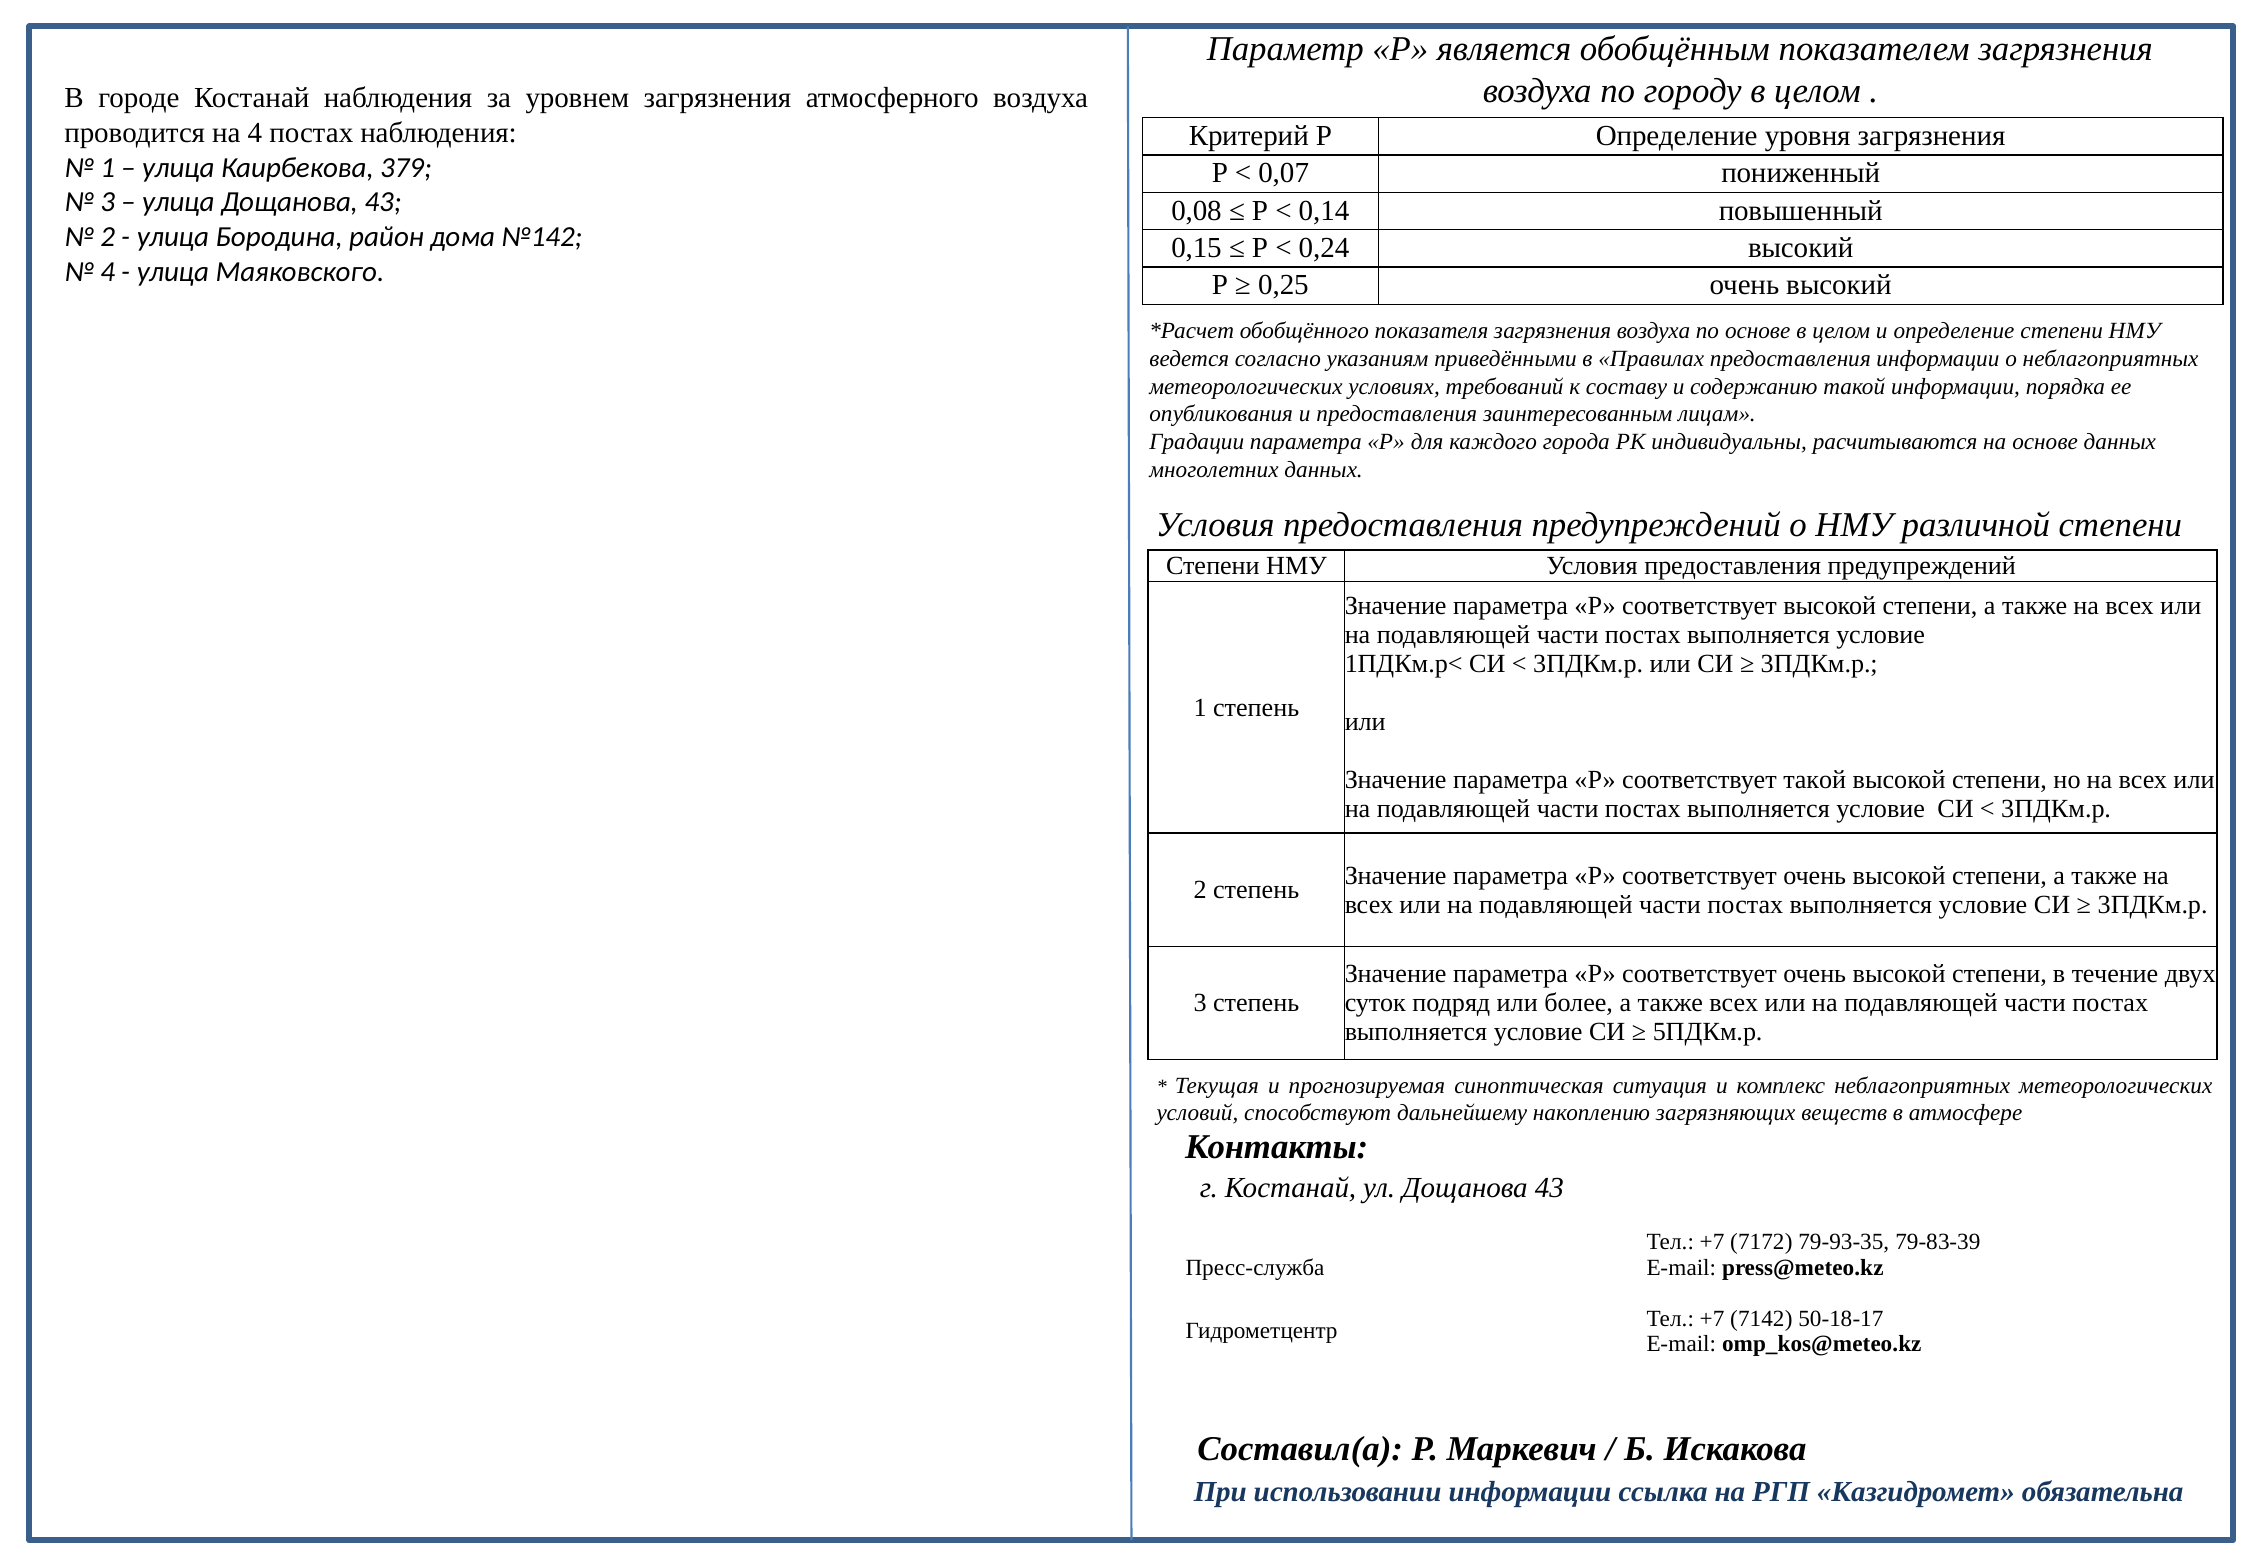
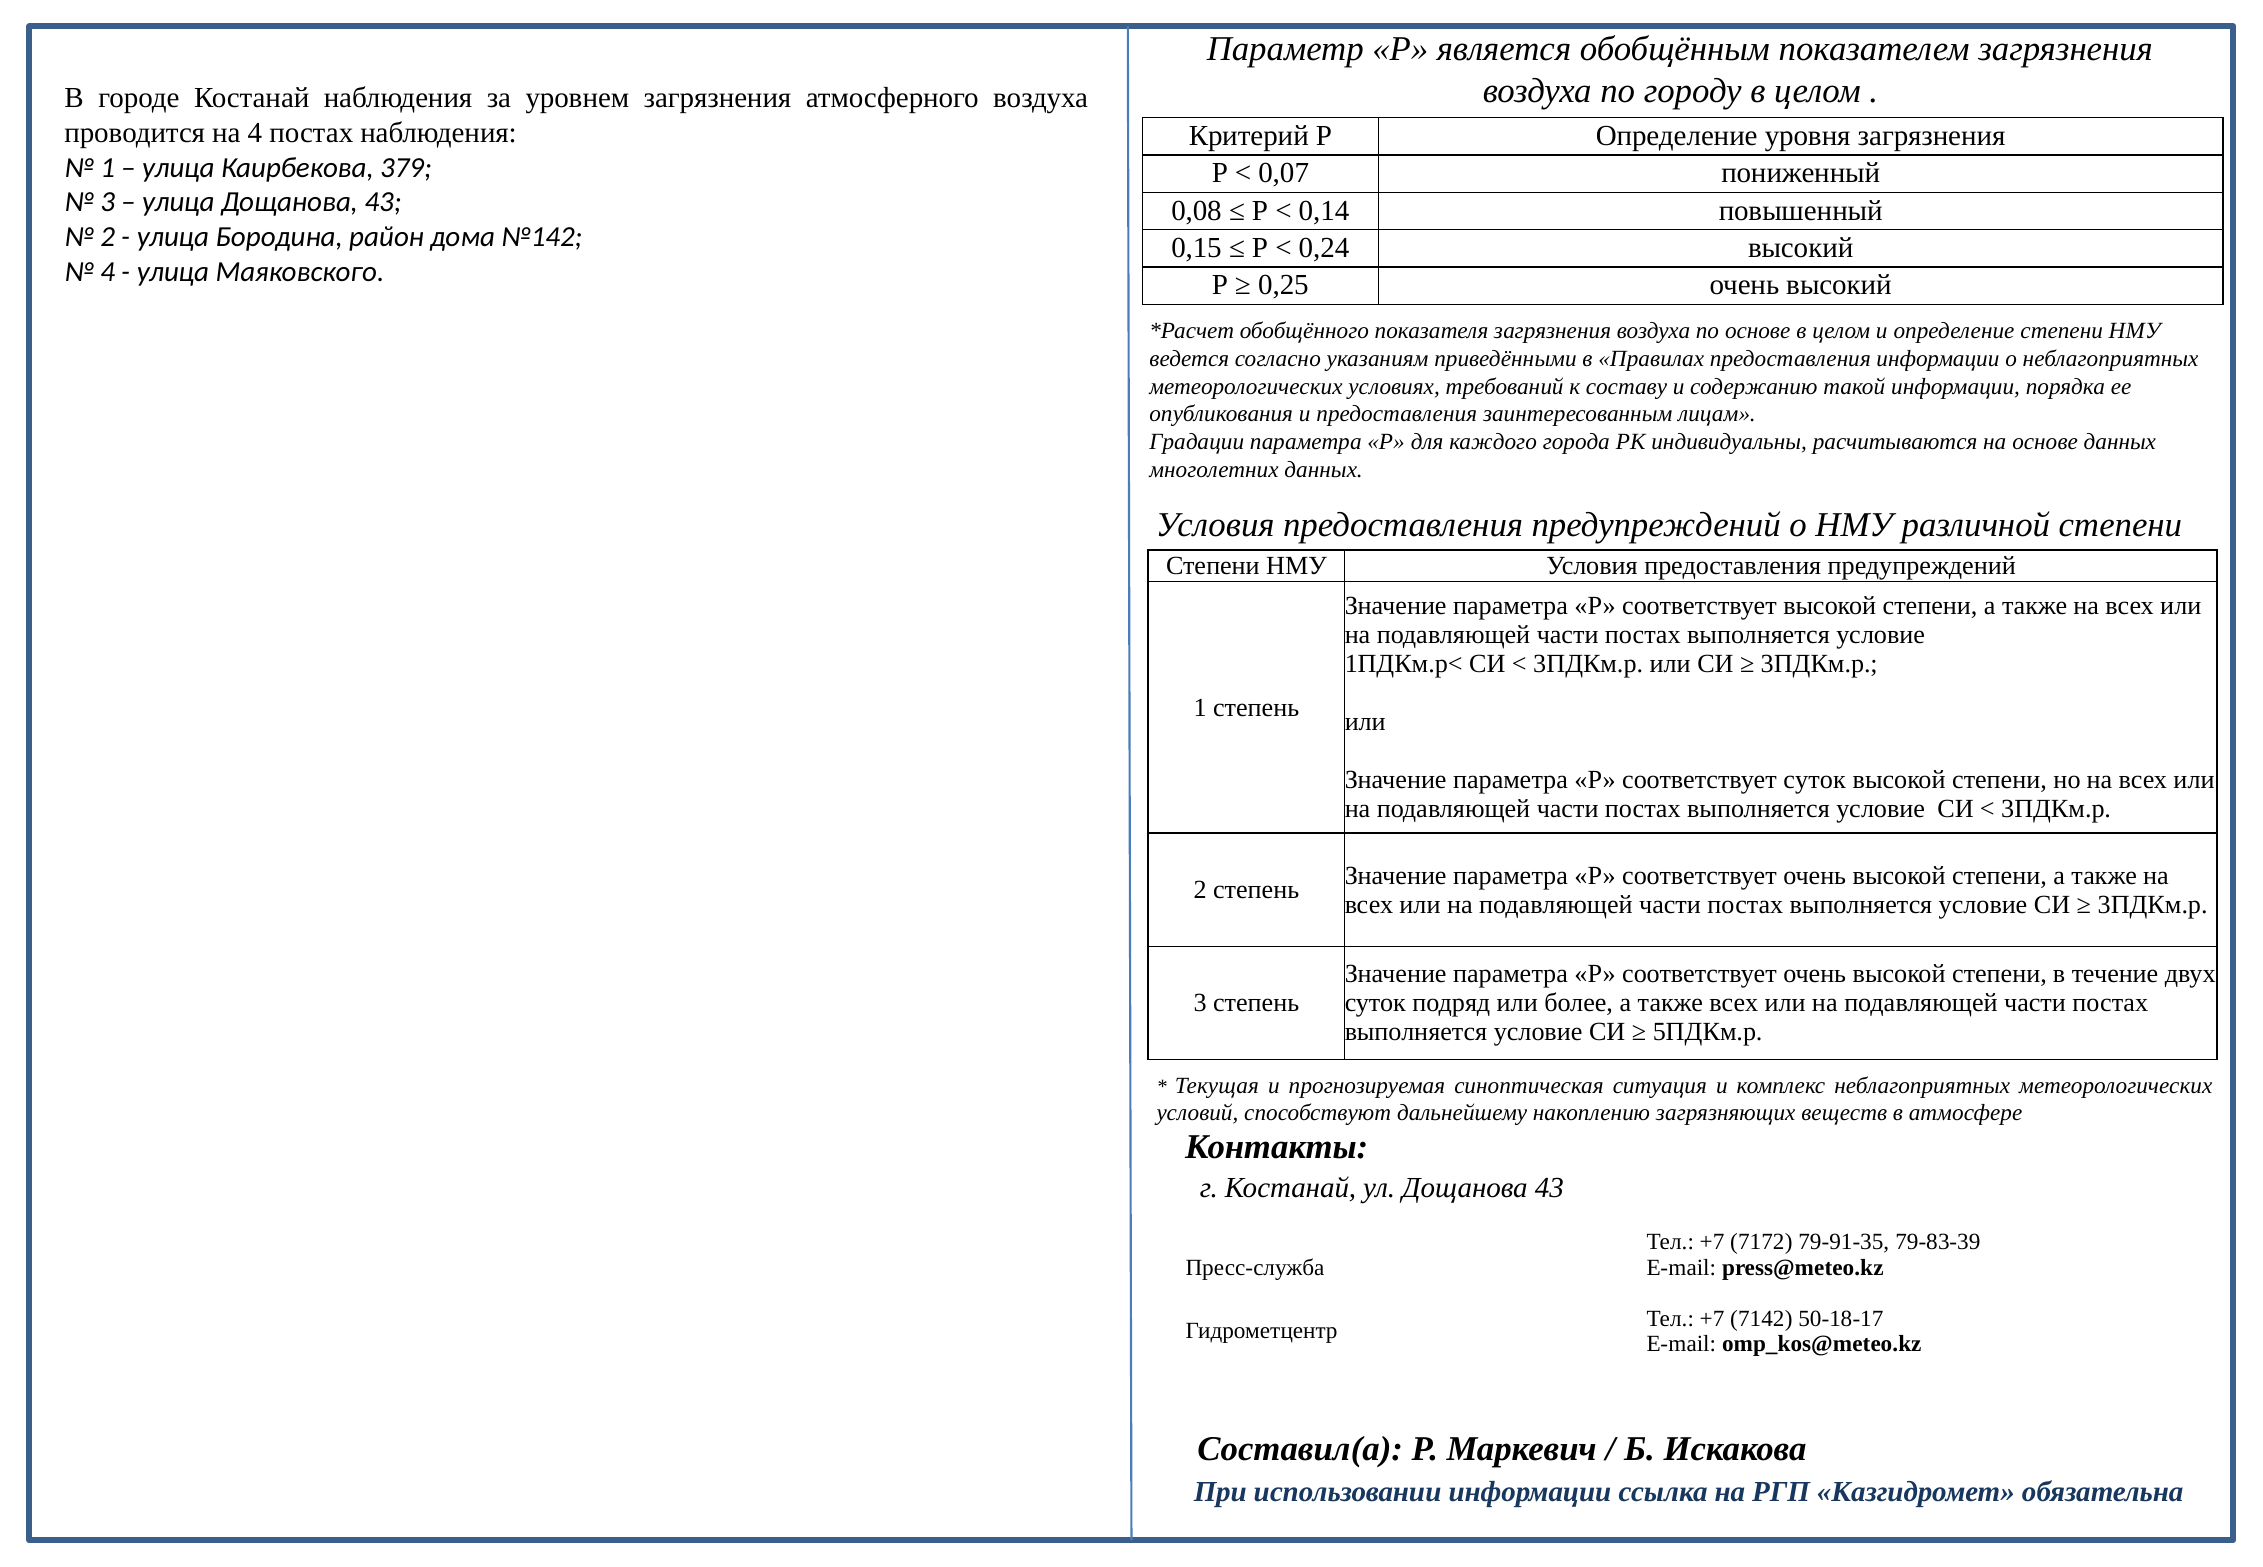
соответствует такой: такой -> суток
79-93-35: 79-93-35 -> 79-91-35
